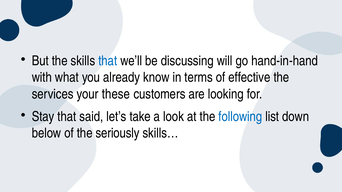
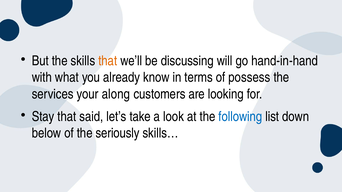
that at (108, 61) colour: blue -> orange
effective: effective -> possess
these: these -> along
